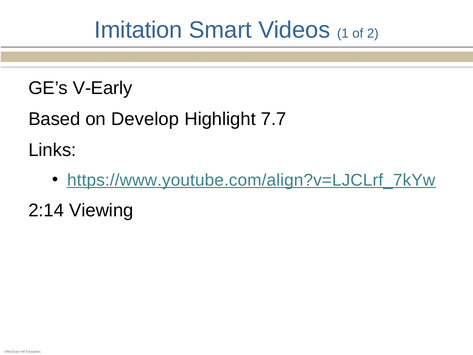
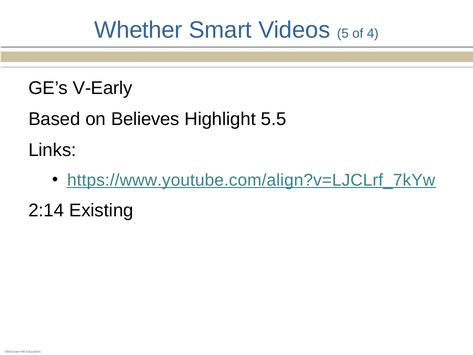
Imitation: Imitation -> Whether
1: 1 -> 5
2: 2 -> 4
Develop: Develop -> Believes
7.7: 7.7 -> 5.5
Viewing: Viewing -> Existing
